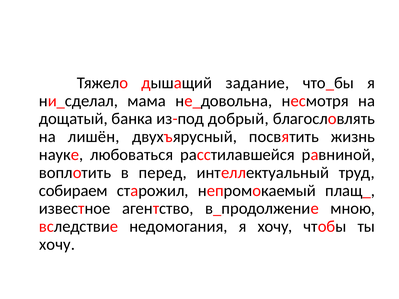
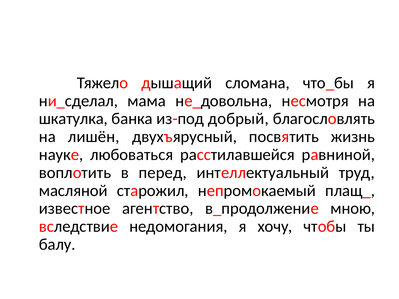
задание: задание -> сломана
дощатый: дощатый -> шкатулка
собираем: собираем -> масляной
хочу at (57, 245): хочу -> балу
